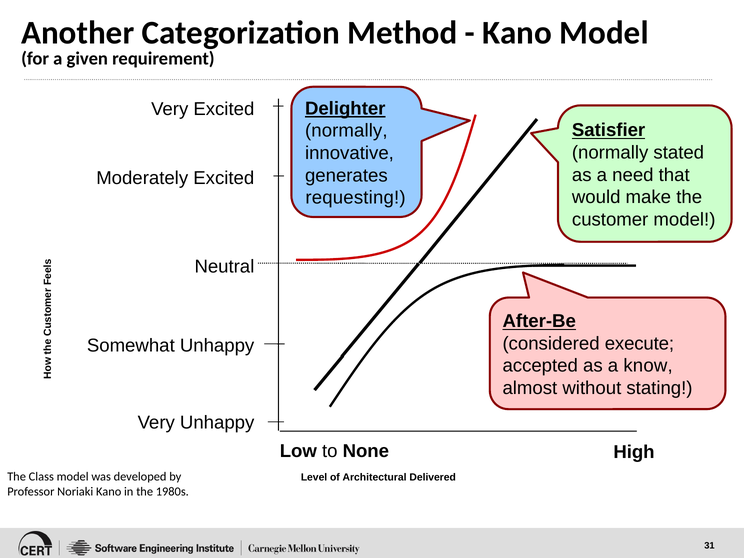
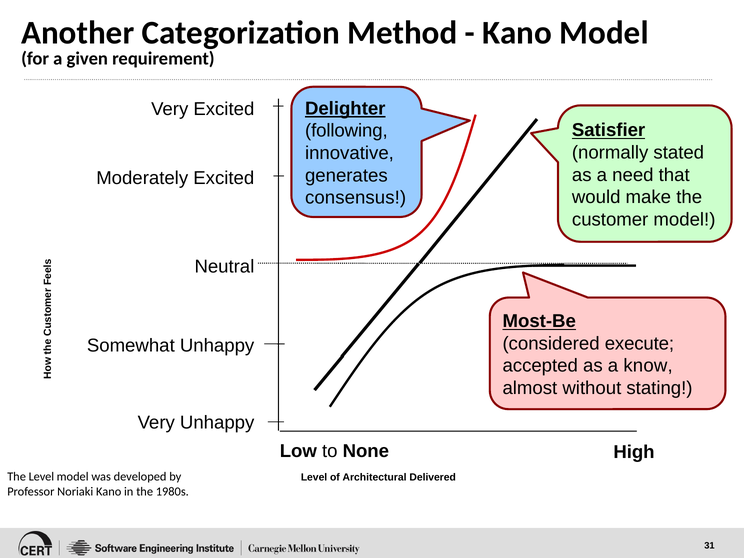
normally at (346, 131): normally -> following
requesting: requesting -> consensus
After-Be: After-Be -> Most-Be
The Class: Class -> Level
